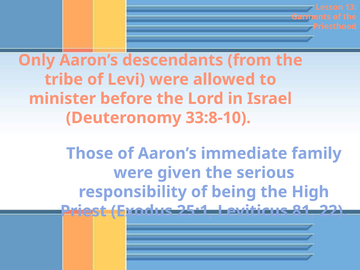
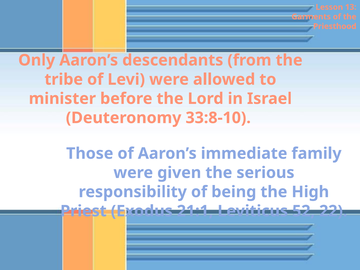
25:1: 25:1 -> 21:1
81: 81 -> 52
